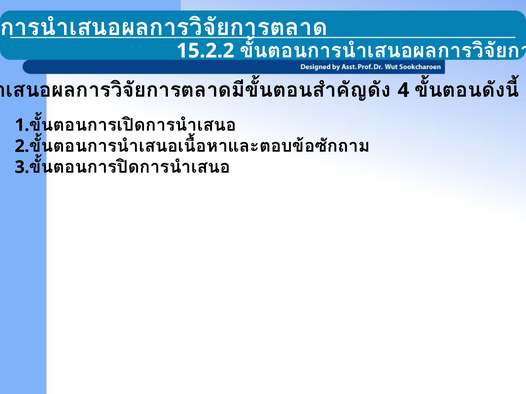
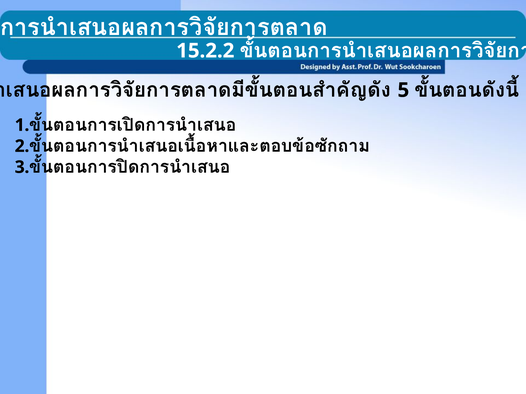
4: 4 -> 5
